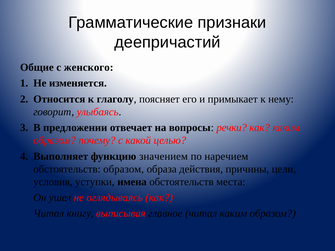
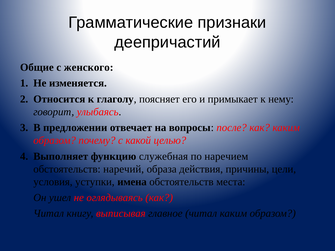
речки: речки -> после
значением: значением -> служебная
обстоятельств образом: образом -> наречий
